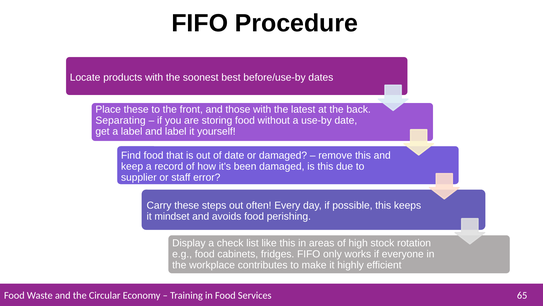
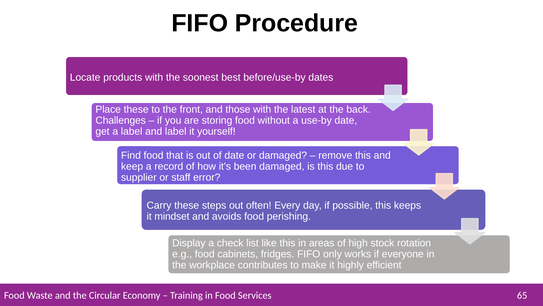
Separating: Separating -> Challenges
